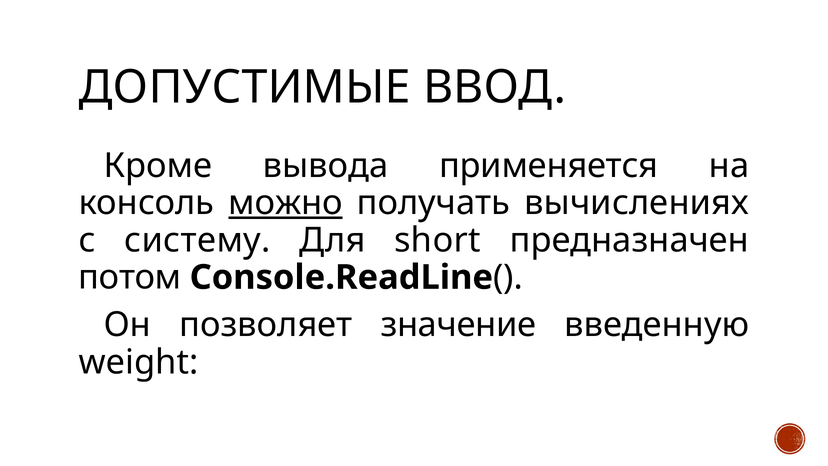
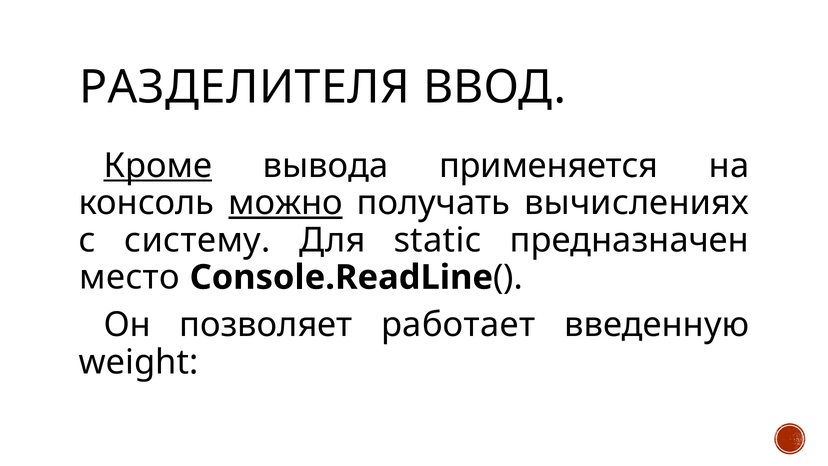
ДОПУСТИМЫЕ: ДОПУСТИМЫЕ -> РАЗДЕЛИТЕЛЯ
Кроме underline: none -> present
short: short -> static
потом: потом -> место
значение: значение -> работает
